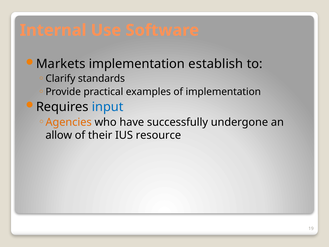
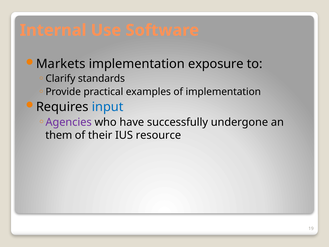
establish: establish -> exposure
Agencies colour: orange -> purple
allow: allow -> them
